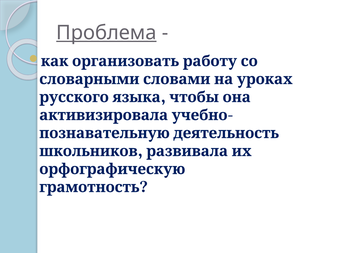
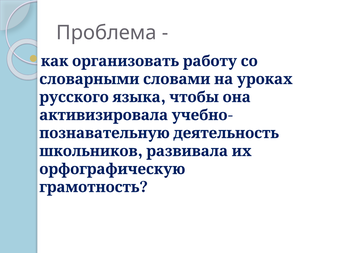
Проблема underline: present -> none
